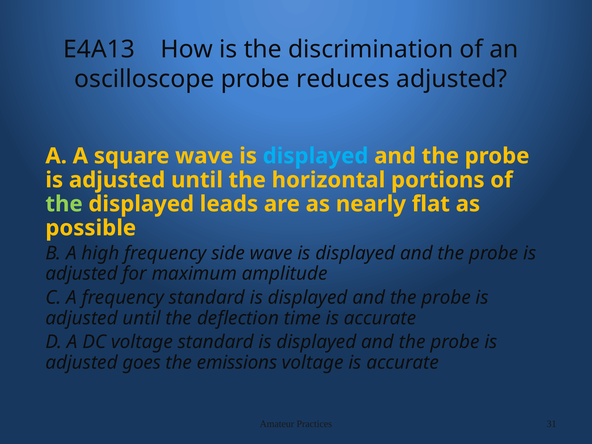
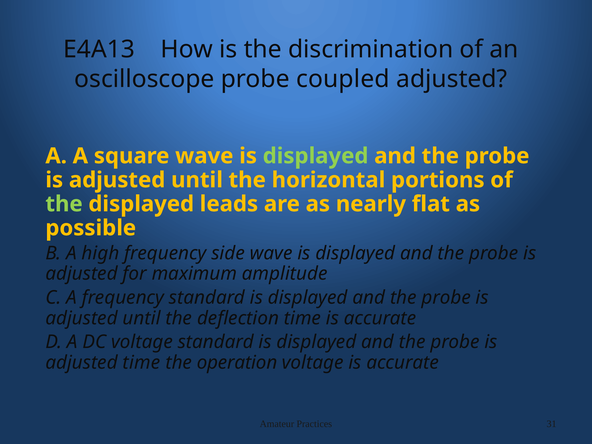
reduces: reduces -> coupled
displayed at (316, 156) colour: light blue -> light green
adjusted goes: goes -> time
emissions: emissions -> operation
